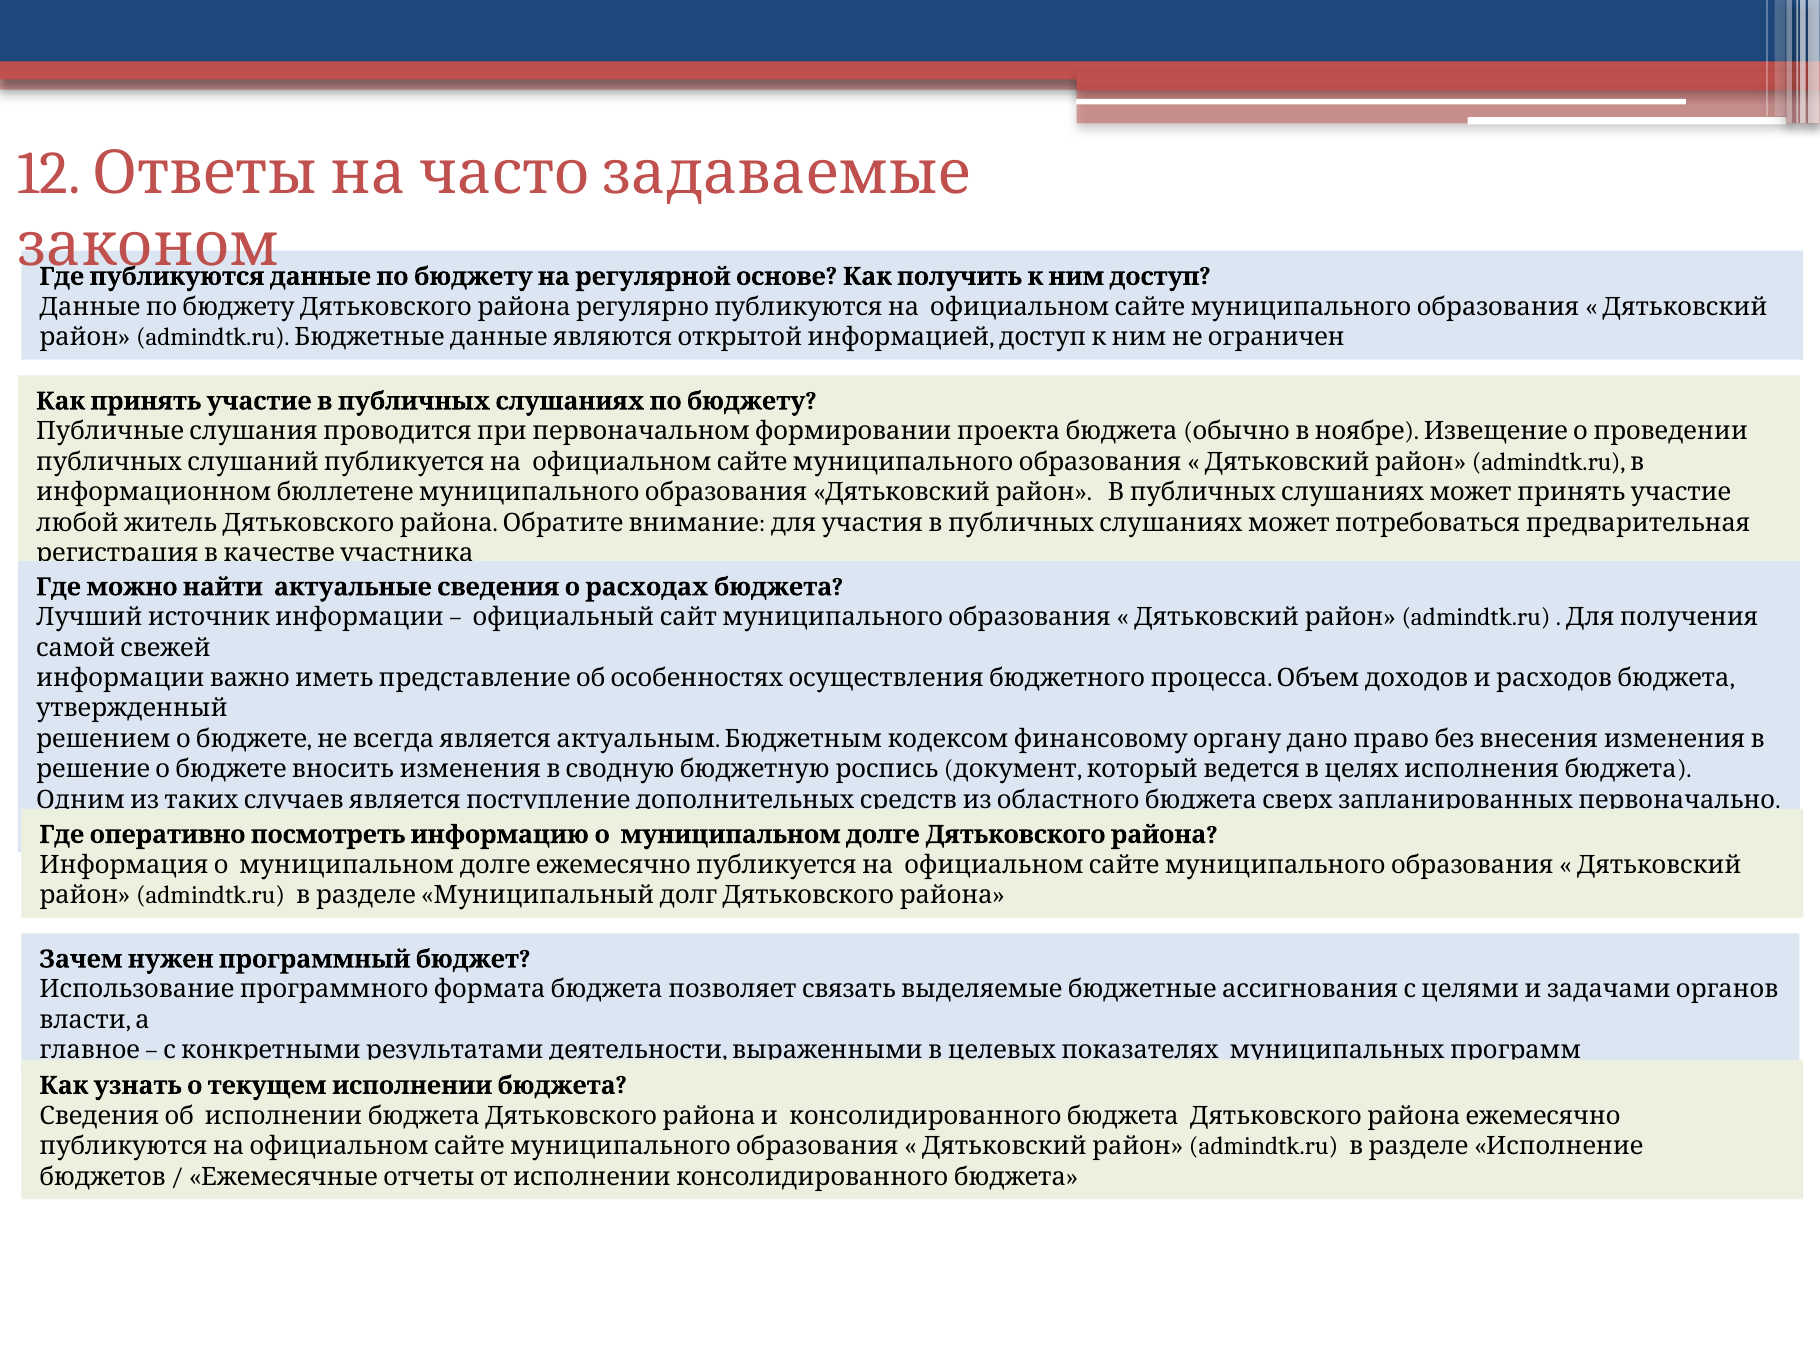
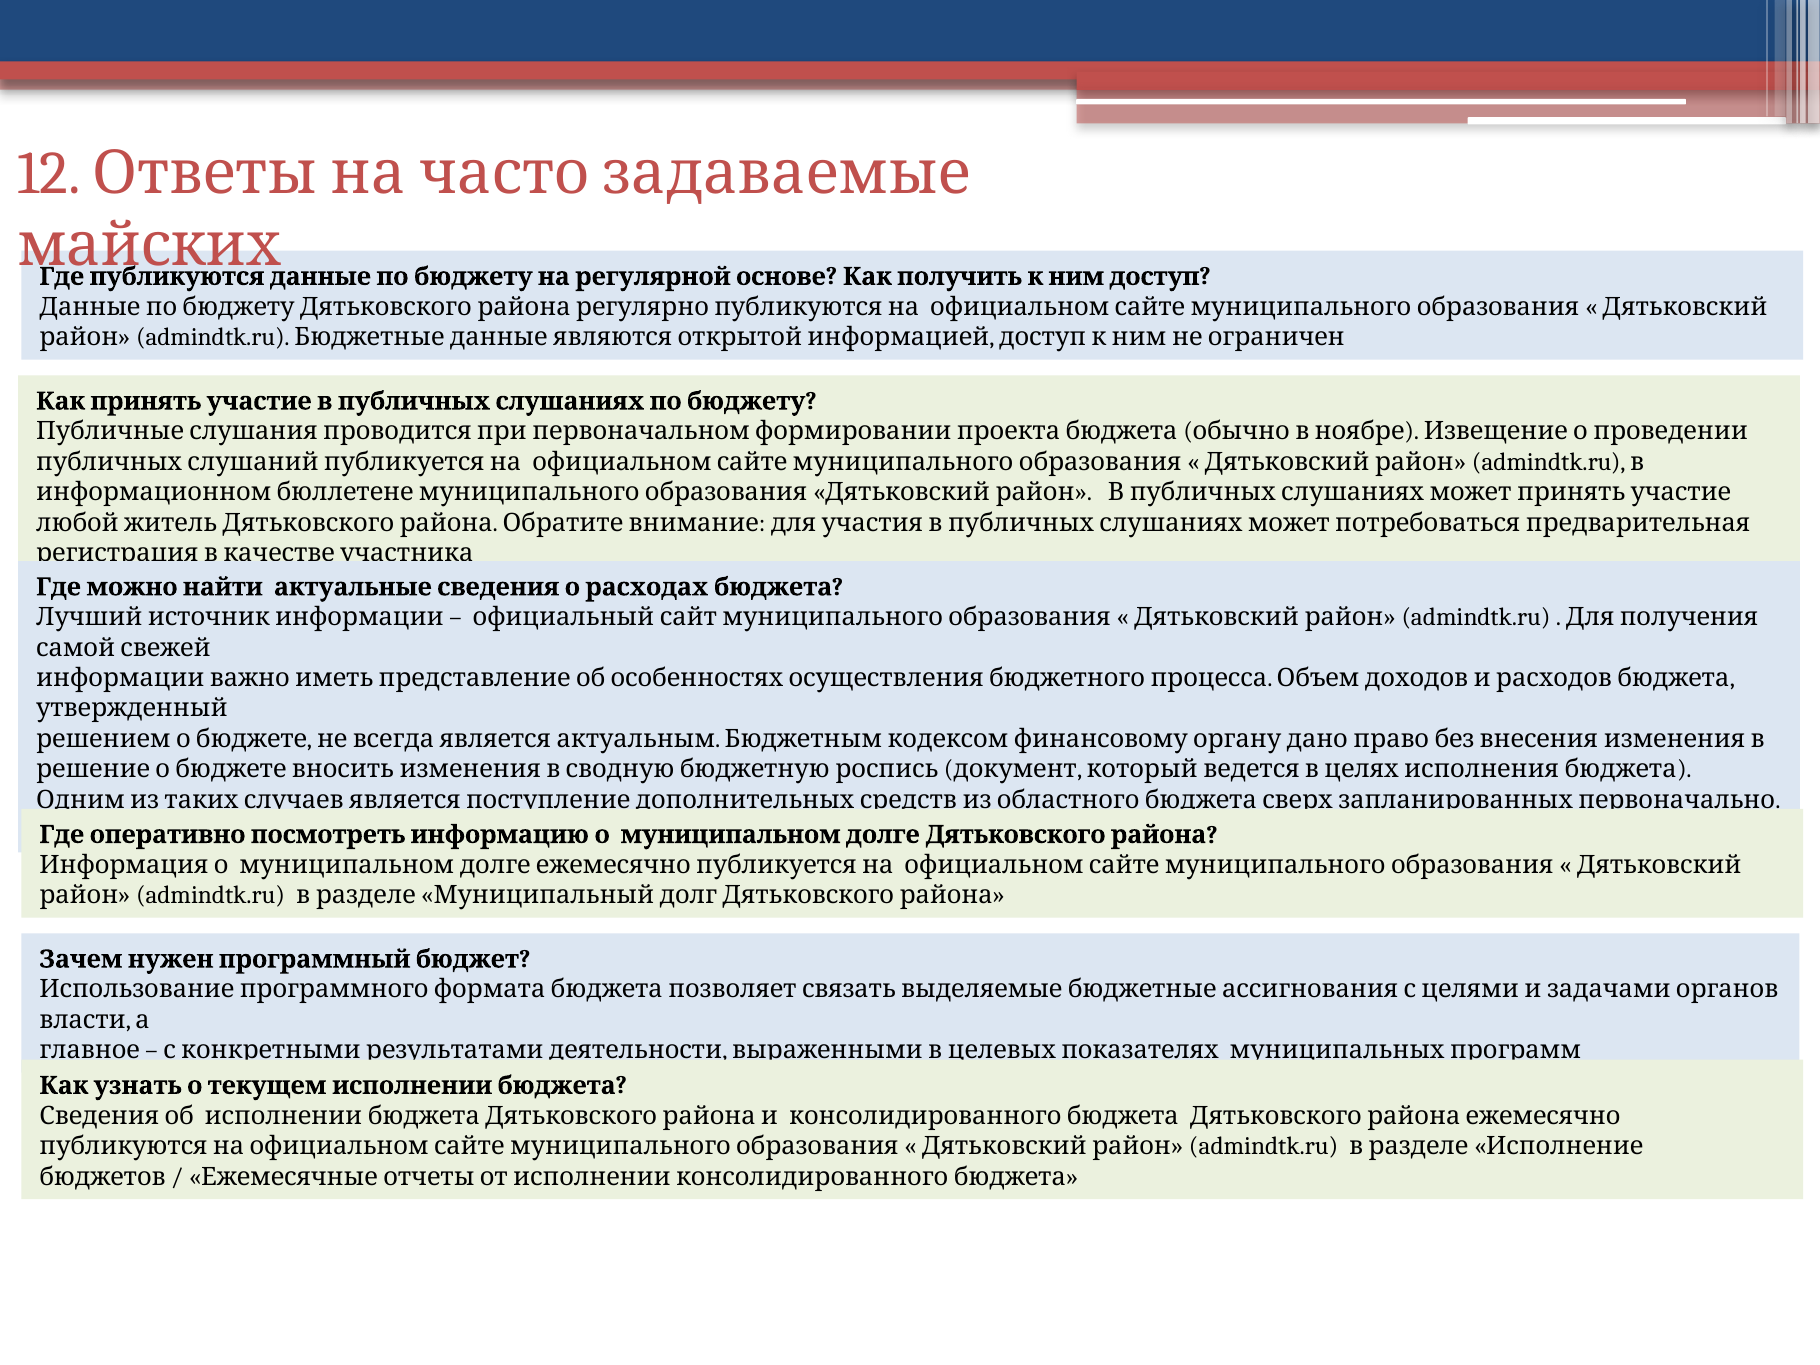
законом: законом -> майских
